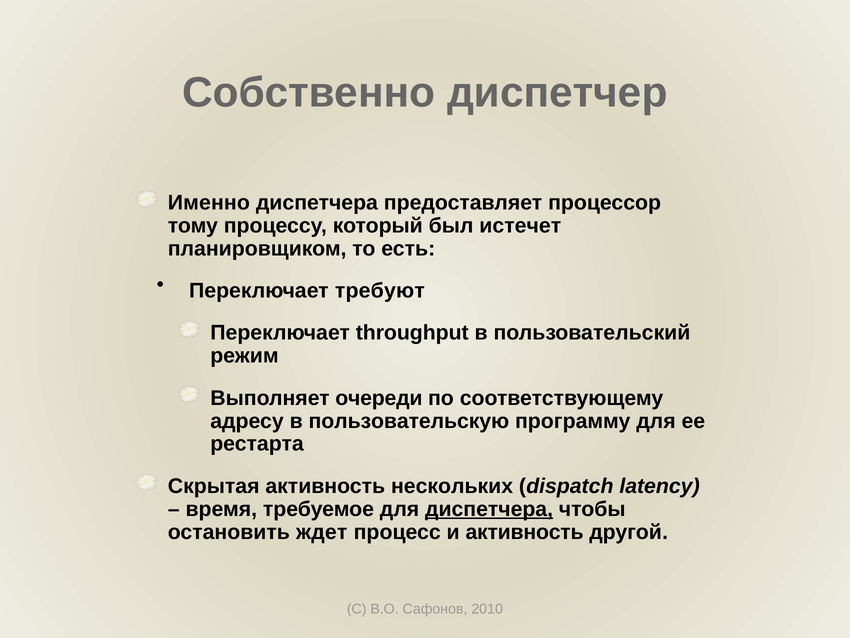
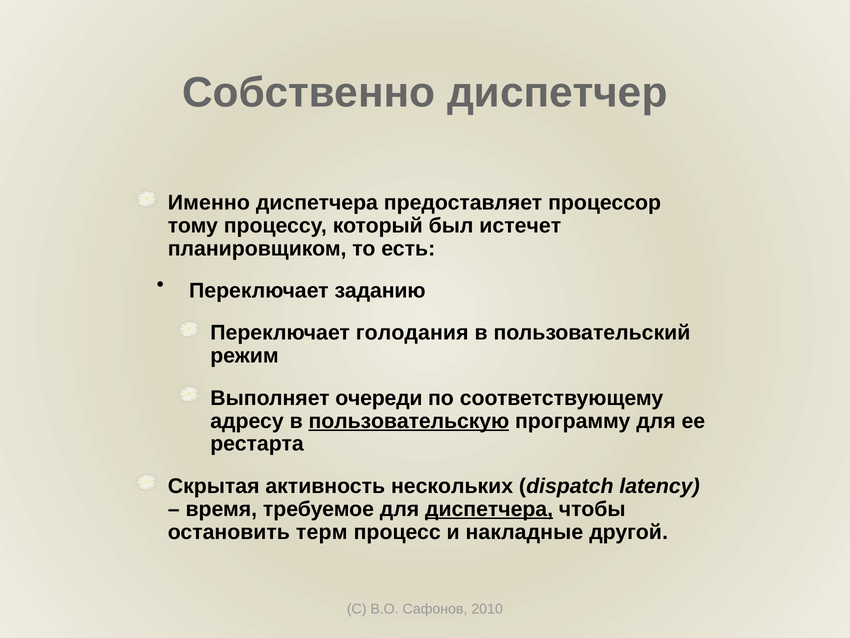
требуют: требуют -> заданию
throughput: throughput -> голодания
пользовательскую underline: none -> present
ждет: ждет -> терм
и активность: активность -> накладные
